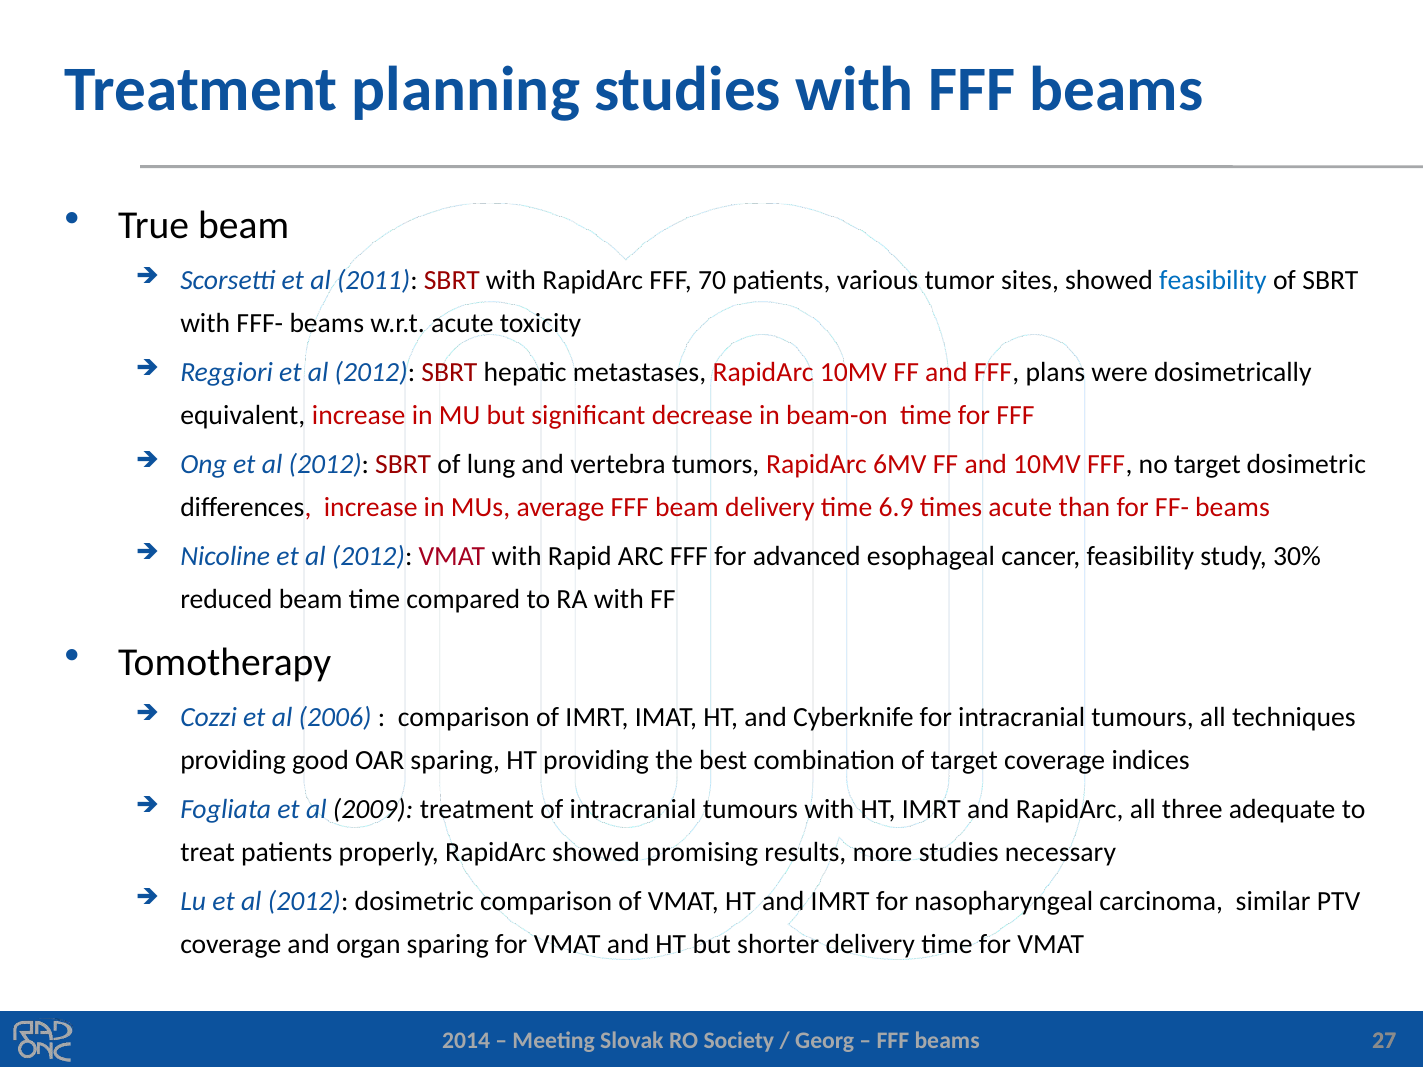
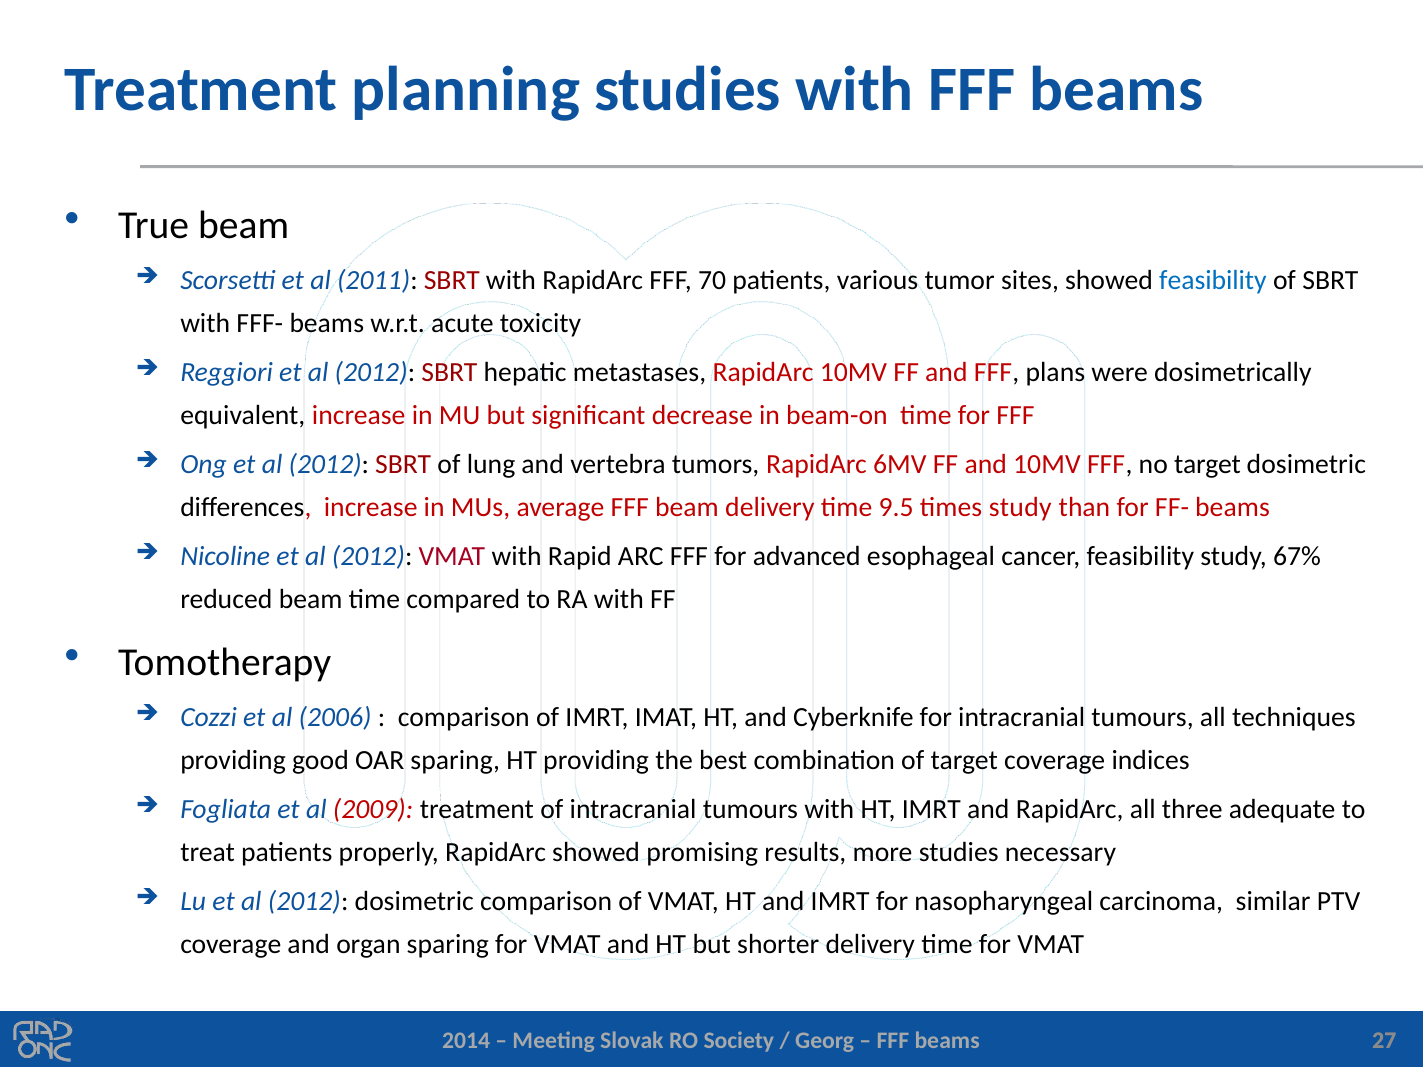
6.9: 6.9 -> 9.5
times acute: acute -> study
30%: 30% -> 67%
2009 colour: black -> red
